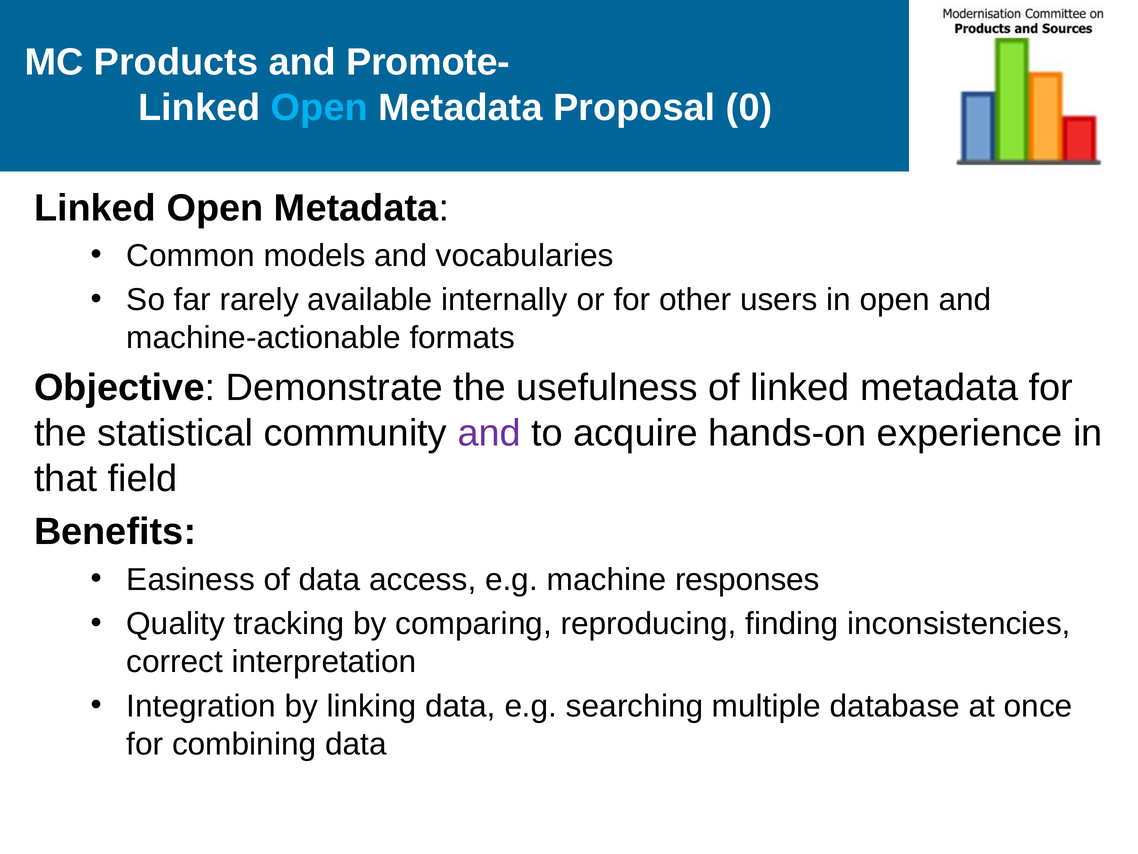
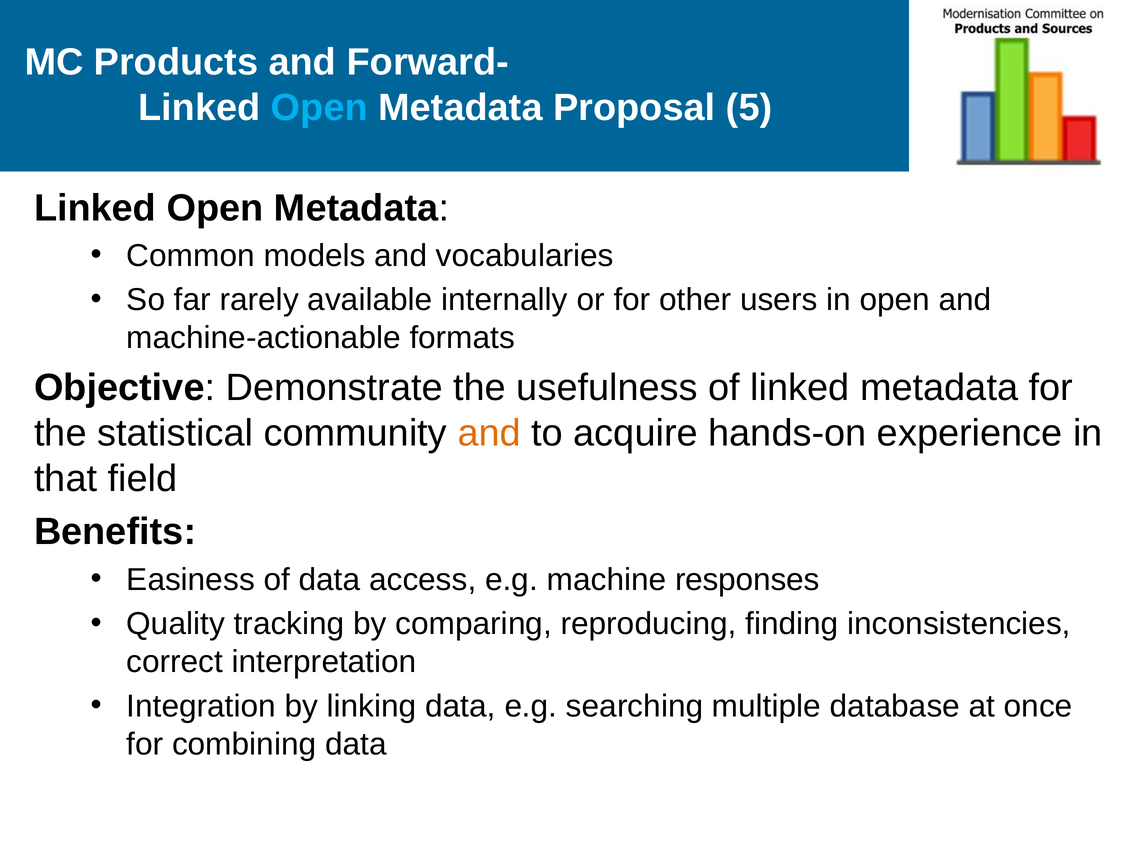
Promote-: Promote- -> Forward-
0: 0 -> 5
and at (489, 433) colour: purple -> orange
